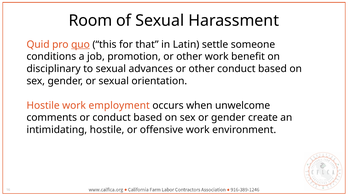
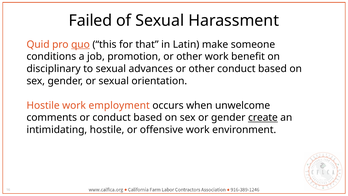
Room: Room -> Failed
settle: settle -> make
create underline: none -> present
